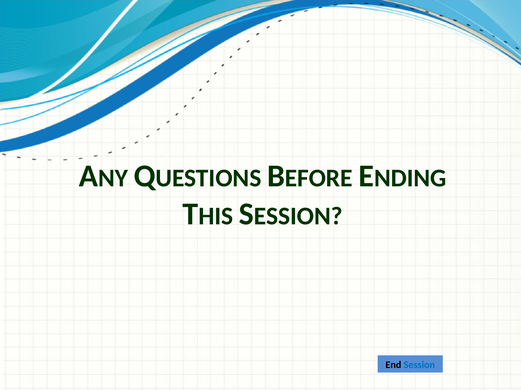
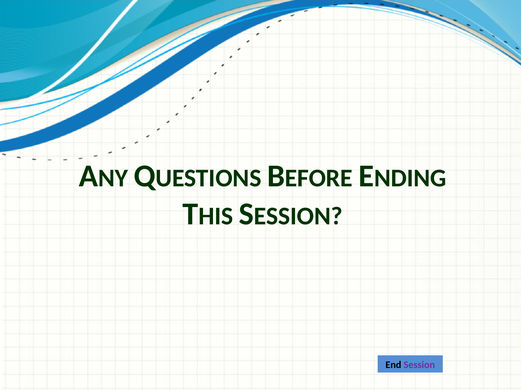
Session colour: blue -> purple
